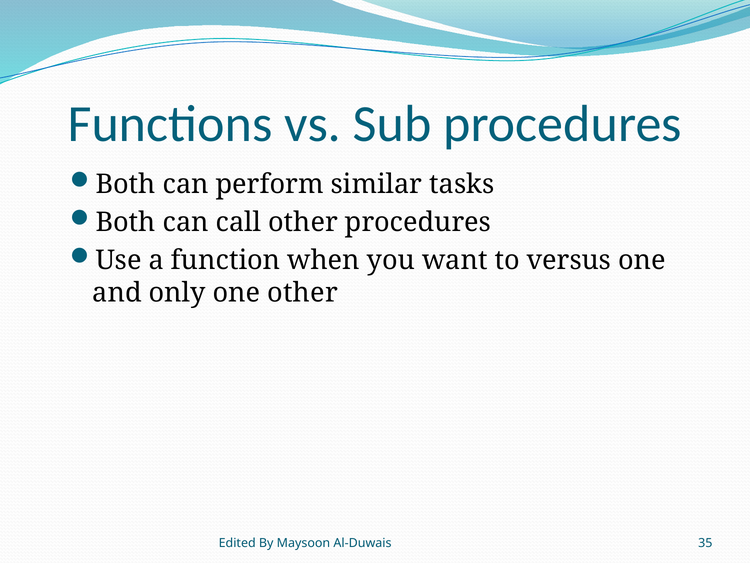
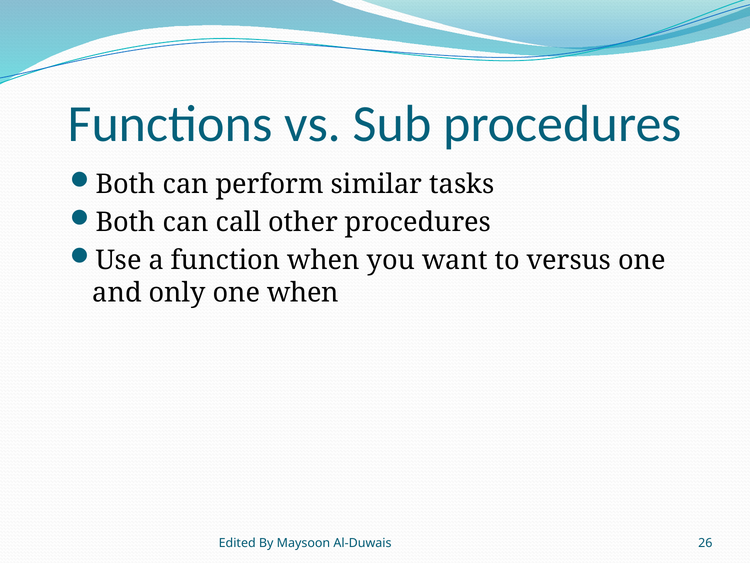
one other: other -> when
35: 35 -> 26
